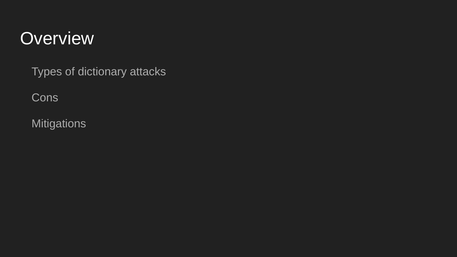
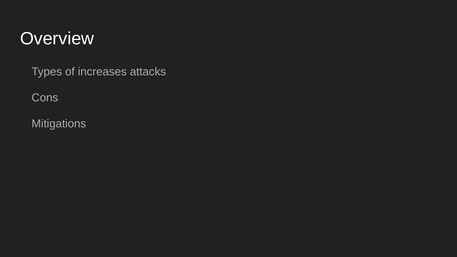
dictionary: dictionary -> increases
